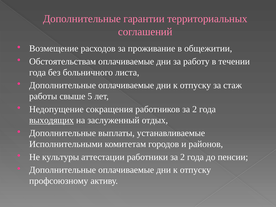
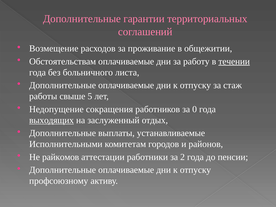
течении underline: none -> present
работников за 2: 2 -> 0
культуры: культуры -> райкомов
